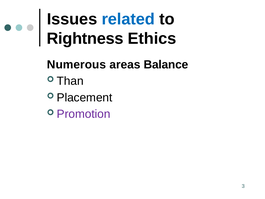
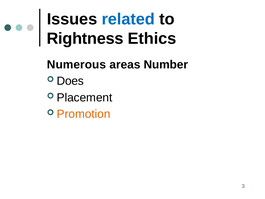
Balance: Balance -> Number
Than: Than -> Does
Promotion colour: purple -> orange
